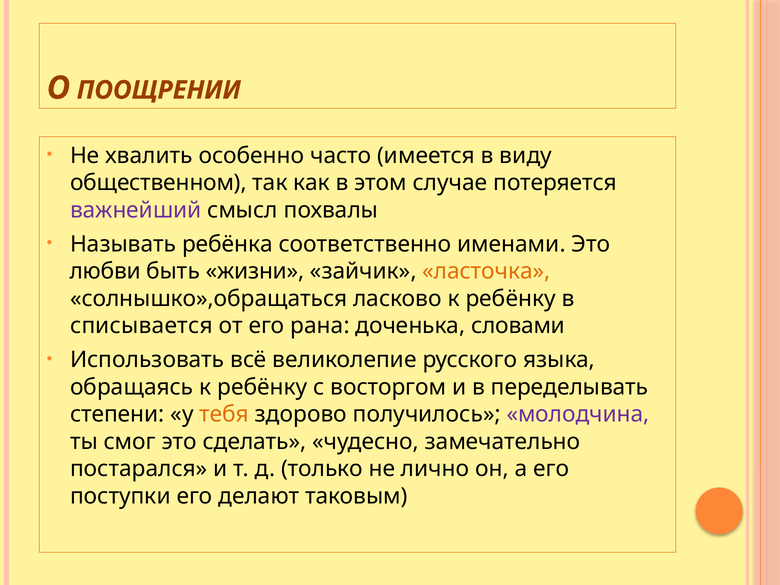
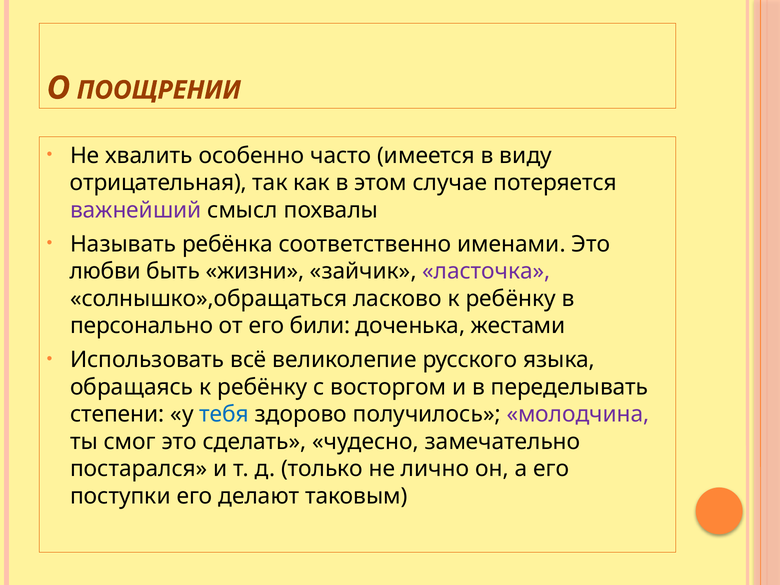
общественном: общественном -> отрицательная
ласточка colour: orange -> purple
списывается: списывается -> персонально
рана: рана -> били
словами: словами -> жестами
тебя colour: orange -> blue
